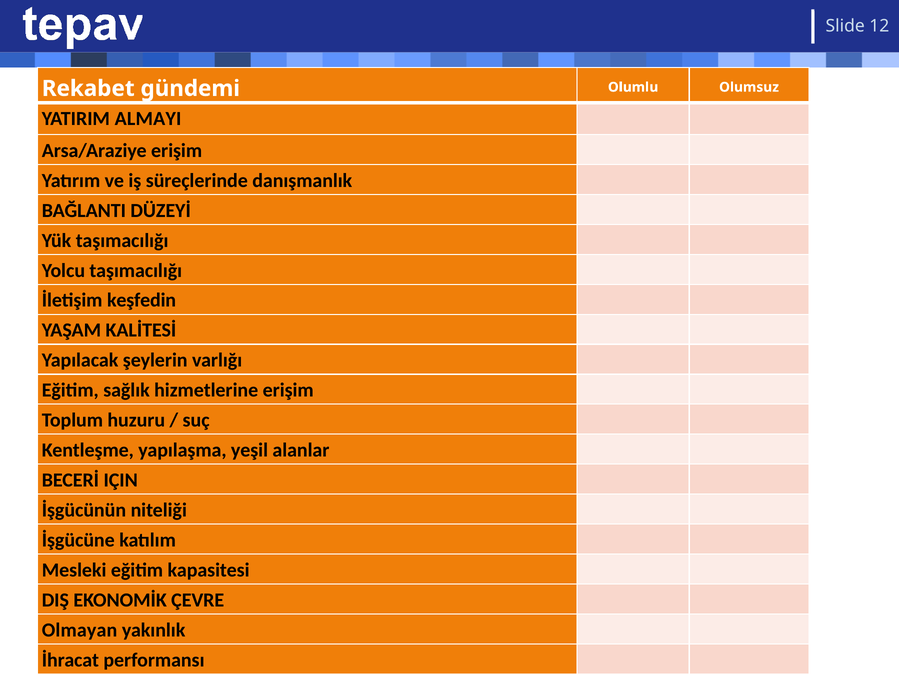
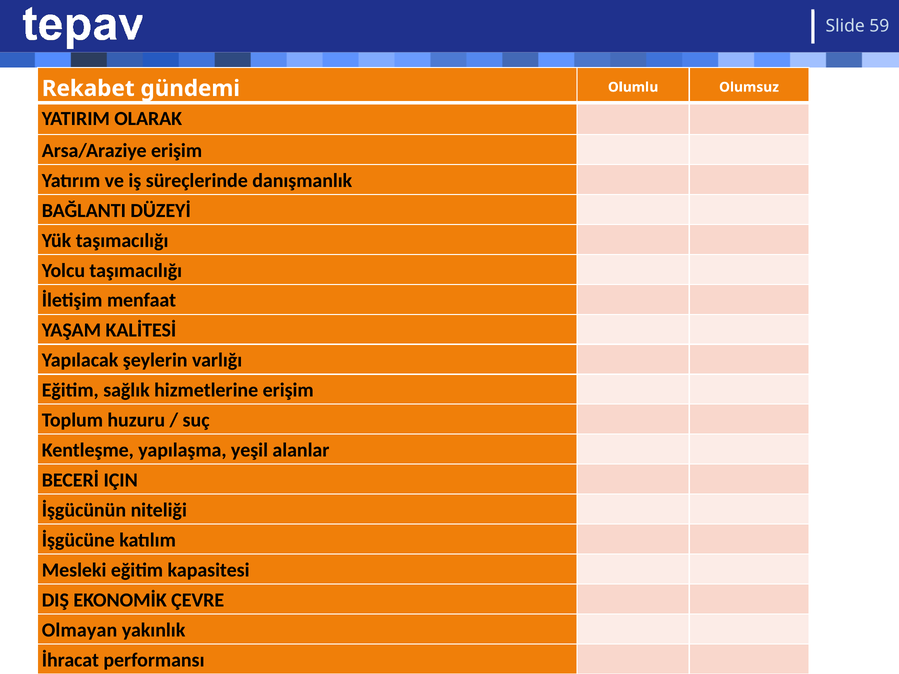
12: 12 -> 59
ALMAYI: ALMAYI -> OLARAK
keşfedin: keşfedin -> menfaat
